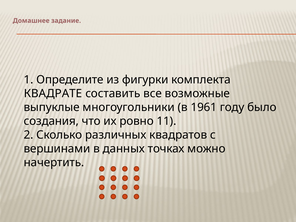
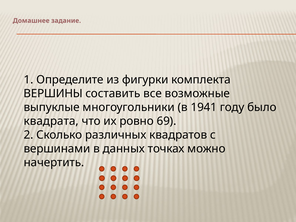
КВАДРАТЕ: КВАДРАТЕ -> ВЕРШИНЫ
1961: 1961 -> 1941
создания: создания -> квадрата
11: 11 -> 69
